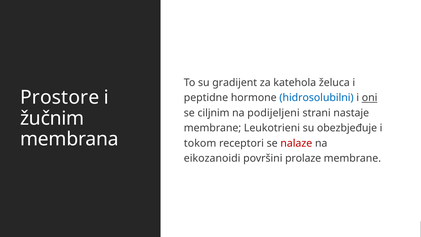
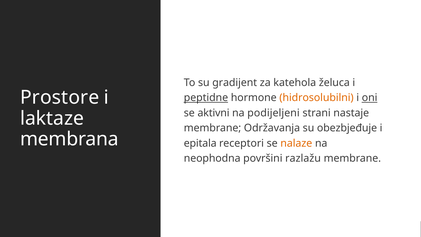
peptidne underline: none -> present
hidrosolubilni colour: blue -> orange
ciljnim: ciljnim -> aktivni
žučnim: žučnim -> laktaze
Leukotrieni: Leukotrieni -> Održavanja
tokom: tokom -> epitala
nalaze colour: red -> orange
eikozanoidi: eikozanoidi -> neophodna
prolaze: prolaze -> razlažu
